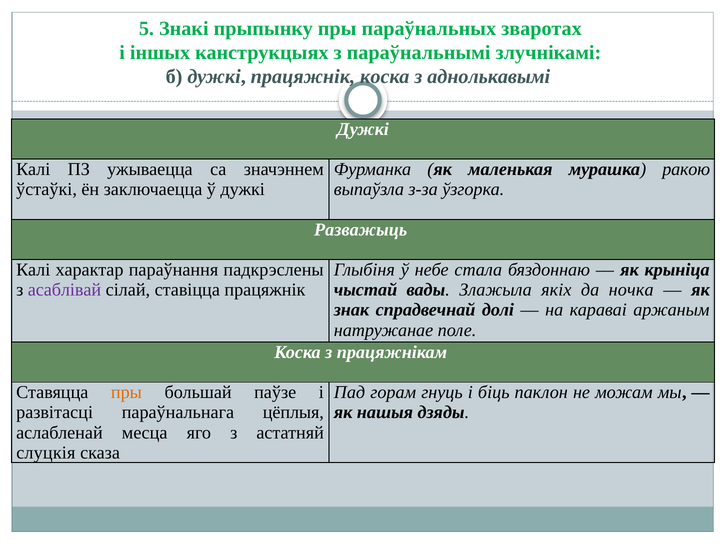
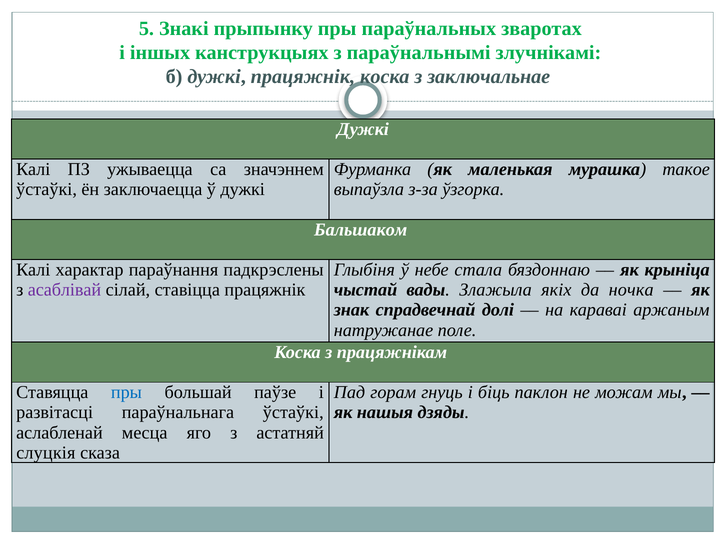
аднолькавымі: аднолькавымі -> заключальнае
ракою: ракою -> такое
Разважыць: Разважыць -> Бальшаком
пры at (126, 393) colour: orange -> blue
параўнальнага цёплыя: цёплыя -> ўстаўкі
